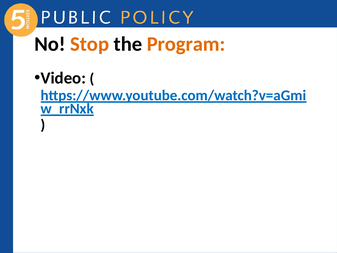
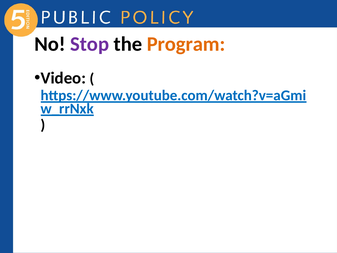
Stop colour: orange -> purple
